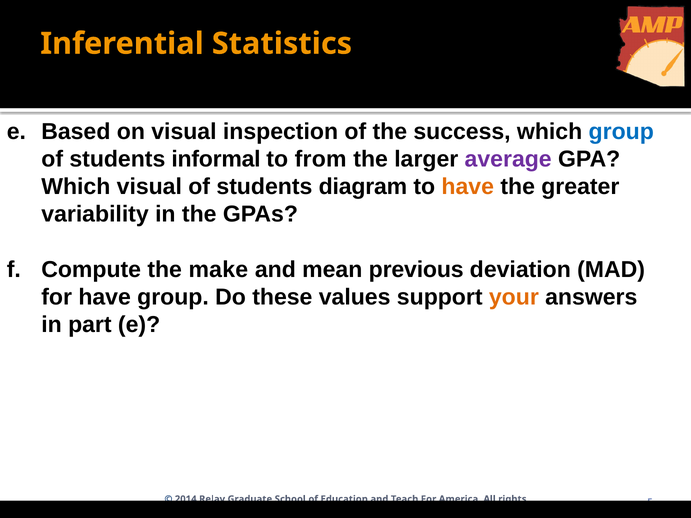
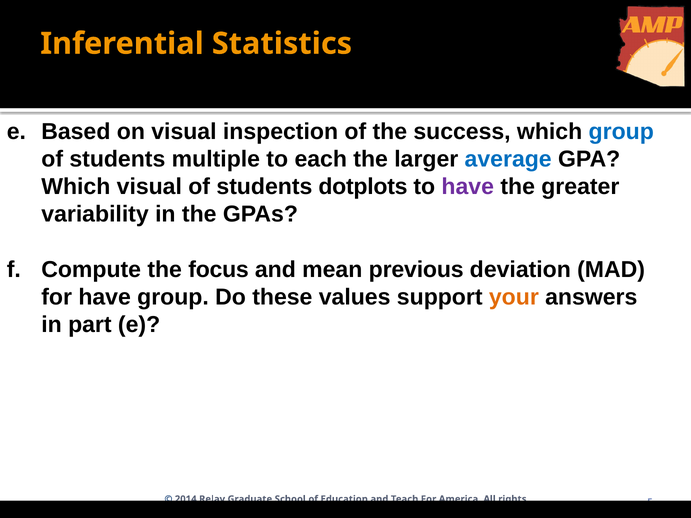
informal: informal -> multiple
from: from -> each
average colour: purple -> blue
diagram: diagram -> dotplots
have at (468, 187) colour: orange -> purple
make: make -> focus
